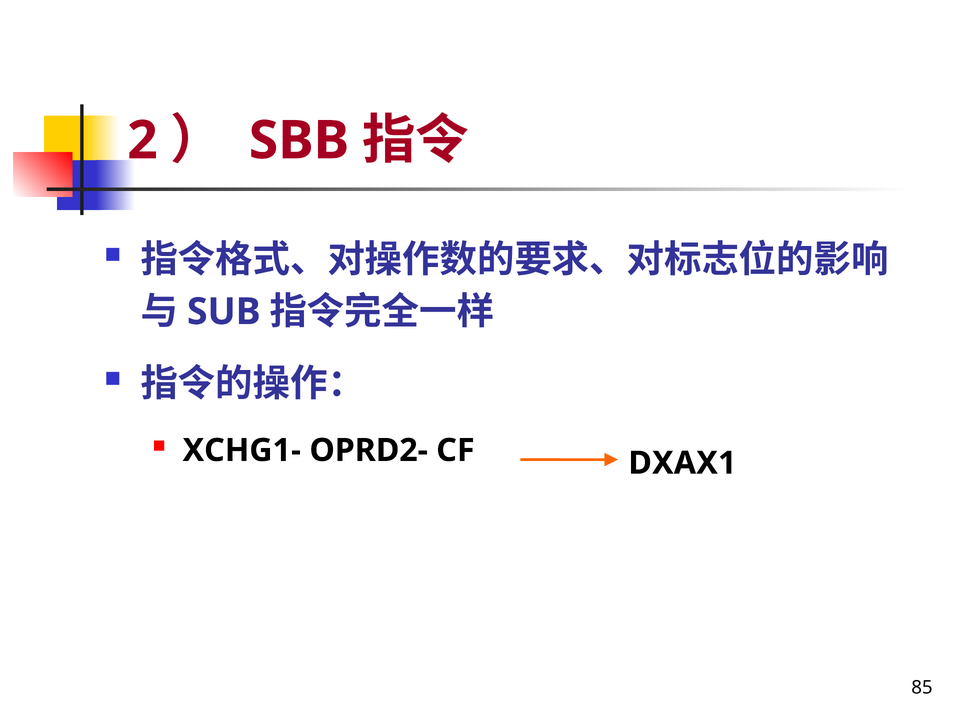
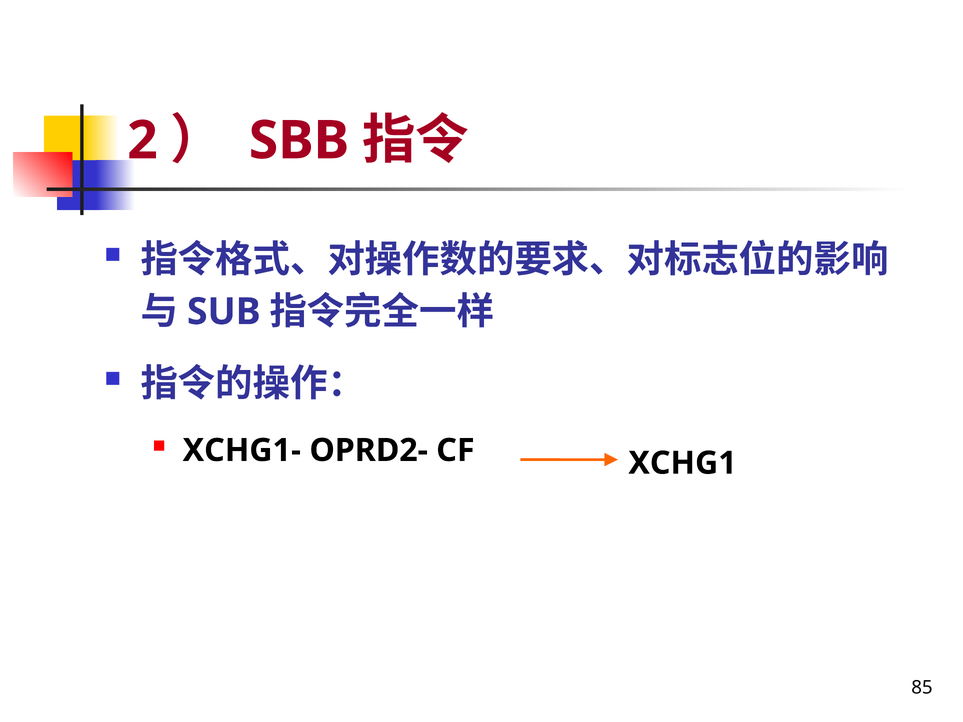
DXAX1: DXAX1 -> XCHG1
